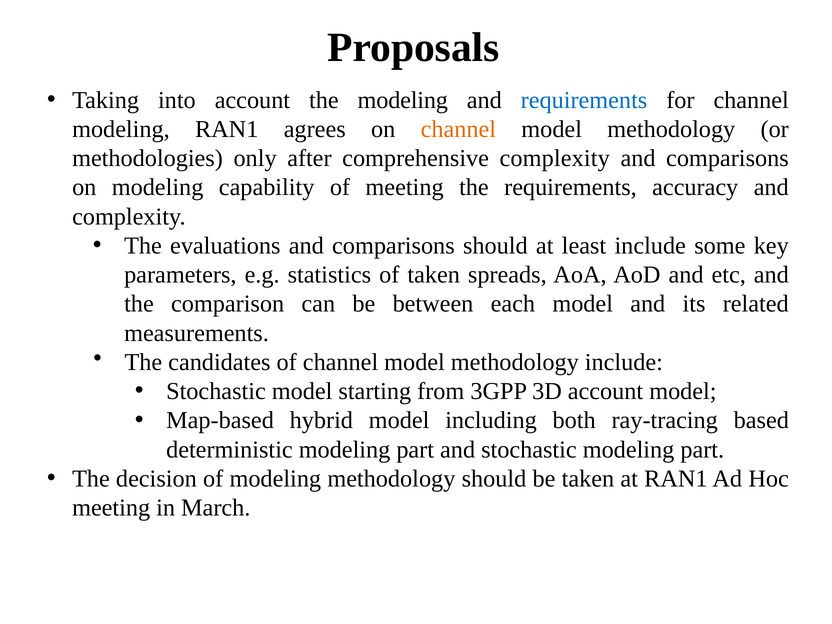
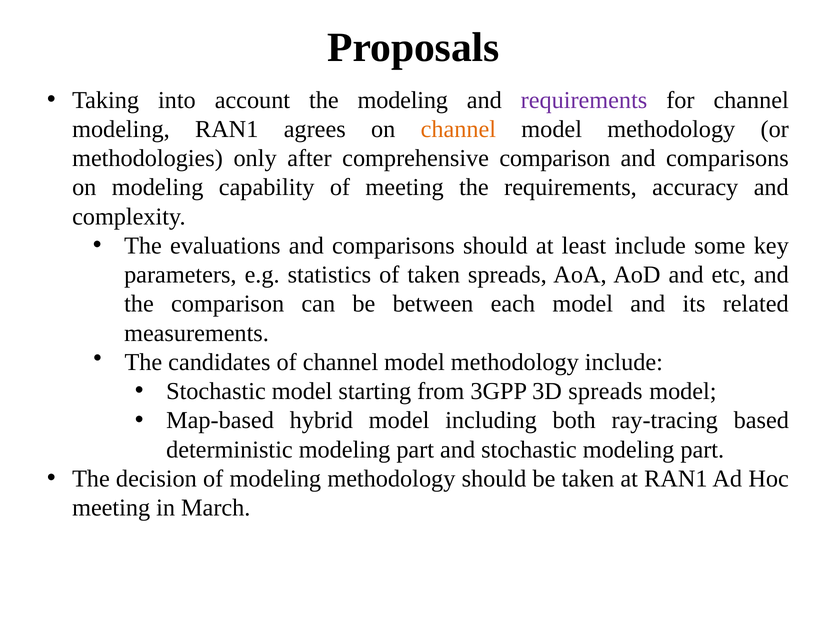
requirements at (584, 100) colour: blue -> purple
comprehensive complexity: complexity -> comparison
3D account: account -> spreads
